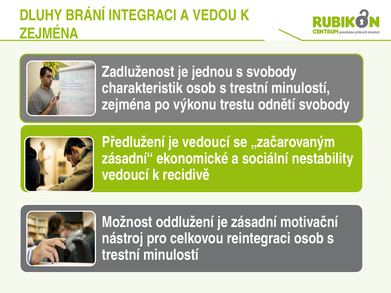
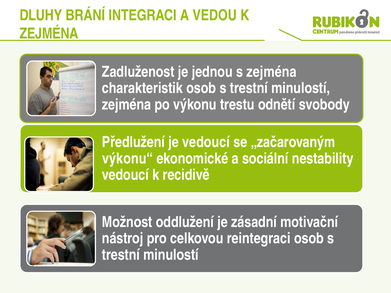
s svobody: svobody -> zejména
zásadní“: zásadní“ -> výkonu“
